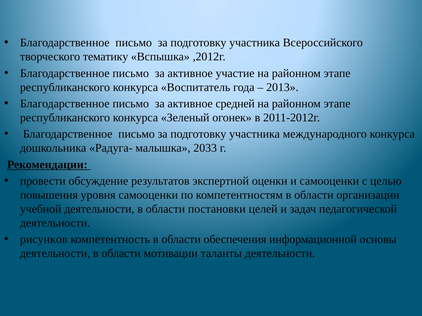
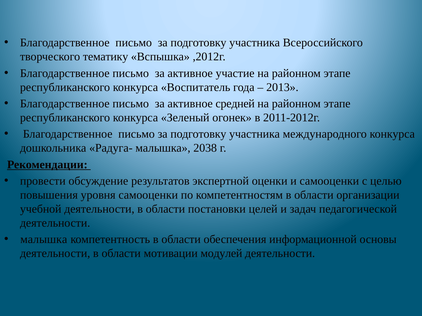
2033: 2033 -> 2038
рисунков at (44, 240): рисунков -> малышка
таланты: таланты -> модулей
